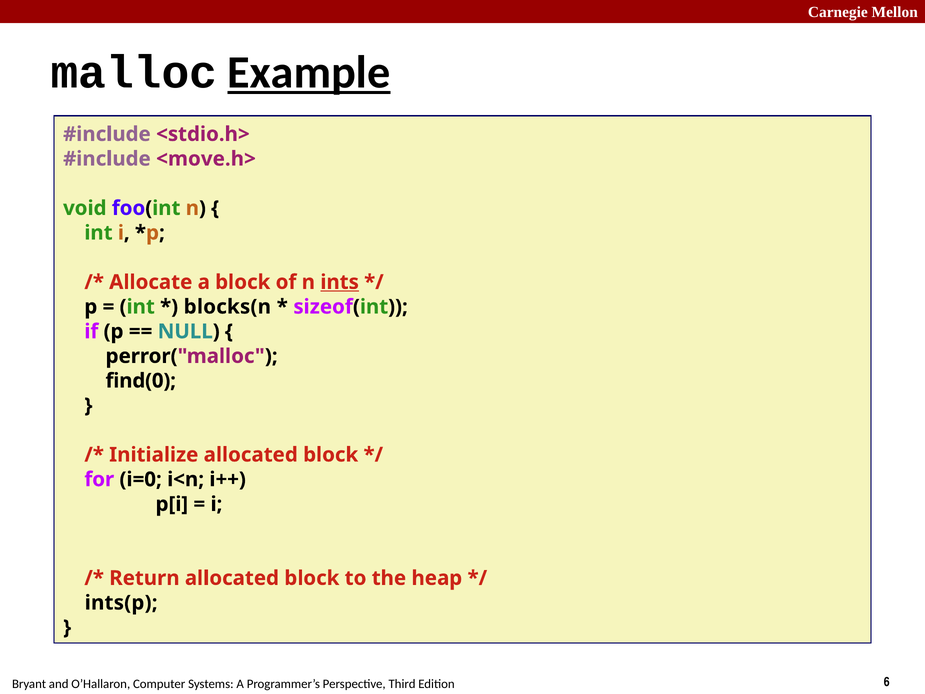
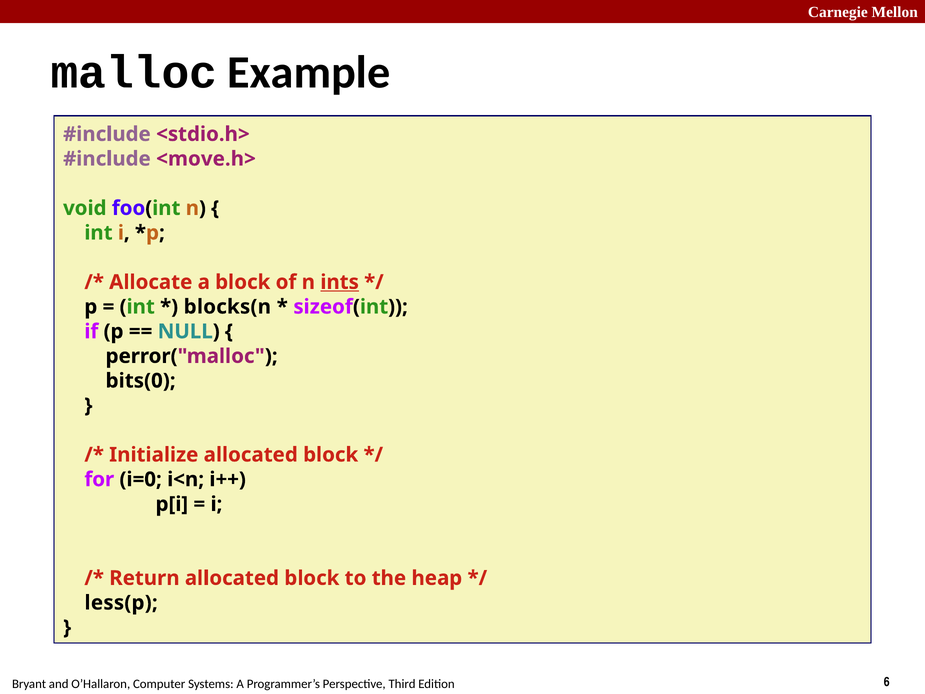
Example underline: present -> none
find(0: find(0 -> bits(0
ints(p: ints(p -> less(p
